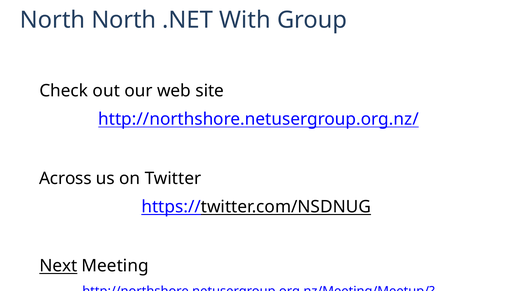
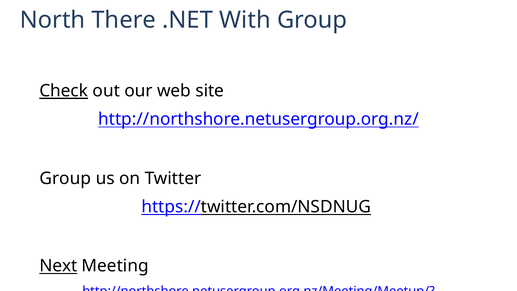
North North: North -> There
Check underline: none -> present
Across at (65, 178): Across -> Group
